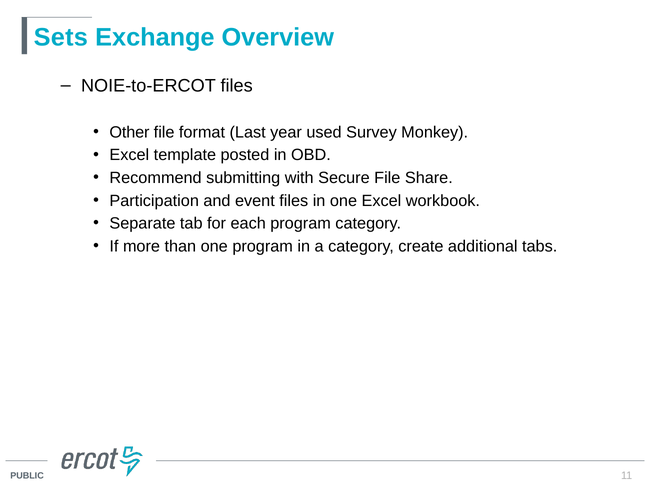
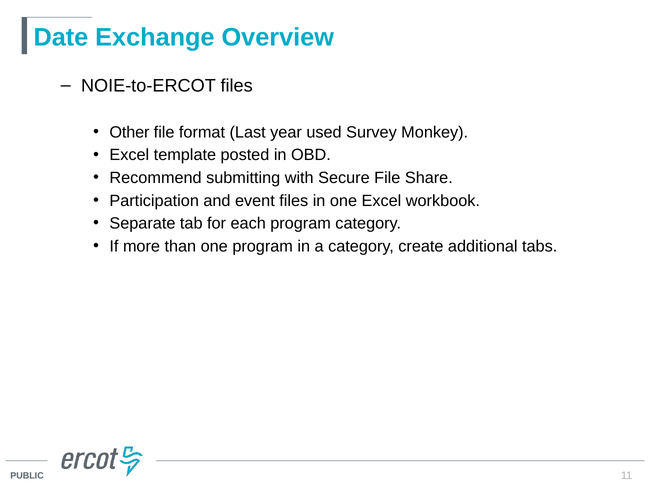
Sets: Sets -> Date
